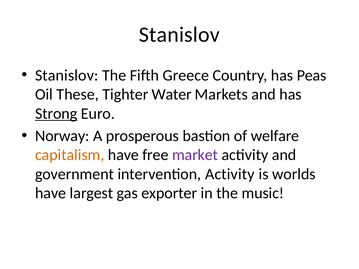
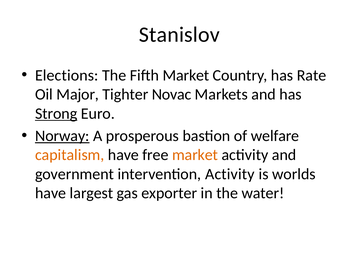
Stanislov at (67, 75): Stanislov -> Elections
Fifth Greece: Greece -> Market
Peas: Peas -> Rate
These: These -> Major
Water: Water -> Novac
Norway underline: none -> present
market at (195, 155) colour: purple -> orange
music: music -> water
